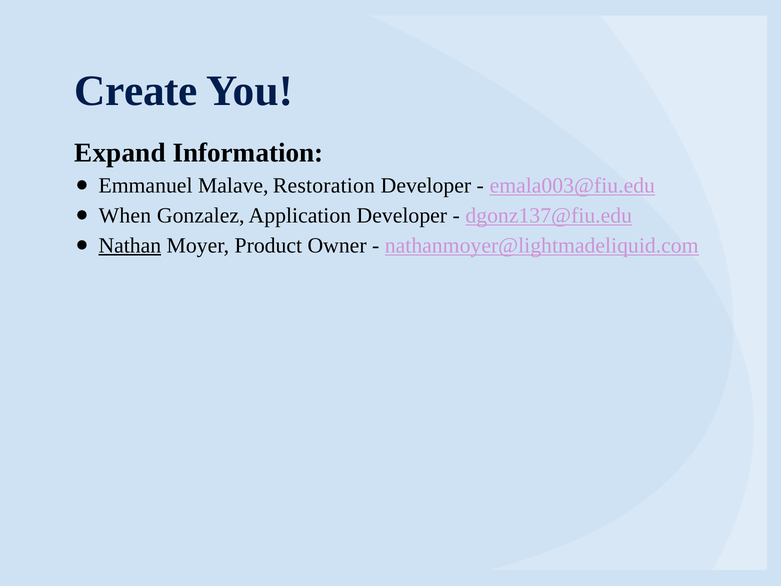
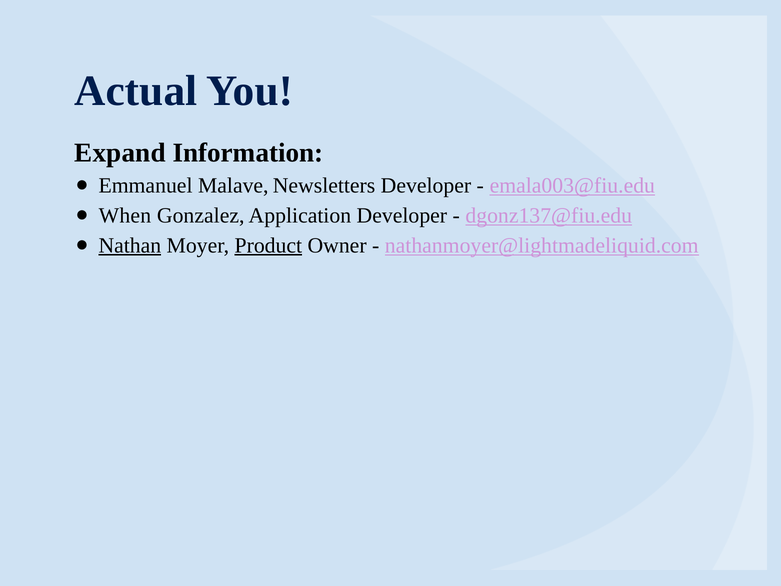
Create: Create -> Actual
Restoration: Restoration -> Newsletters
Product underline: none -> present
